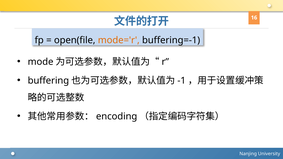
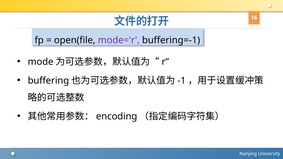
mode='r colour: orange -> purple
